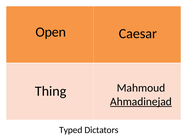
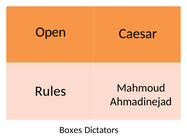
Thing: Thing -> Rules
Ahmadinejad underline: present -> none
Typed: Typed -> Boxes
